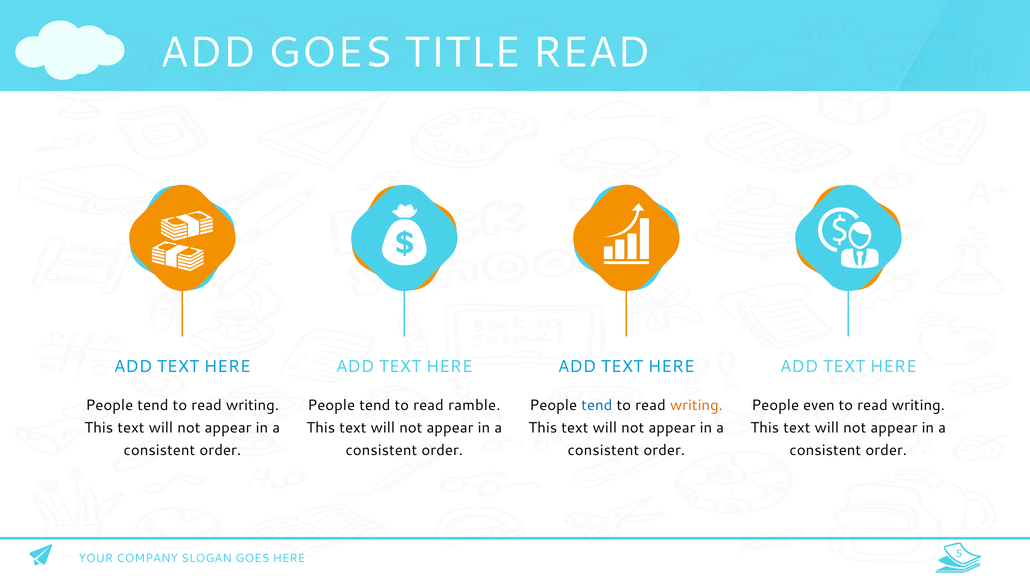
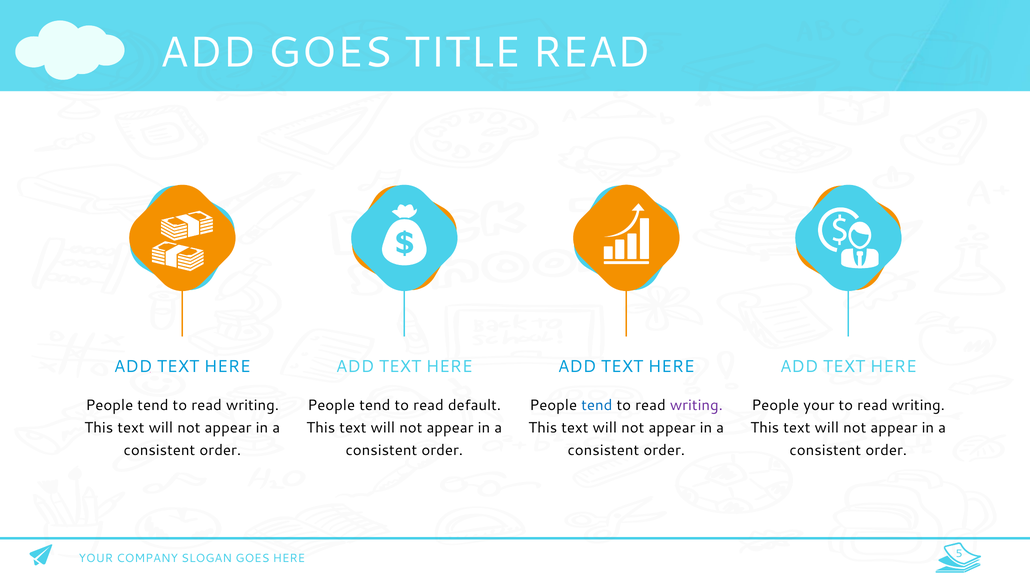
ramble: ramble -> default
writing at (696, 406) colour: orange -> purple
People even: even -> your
